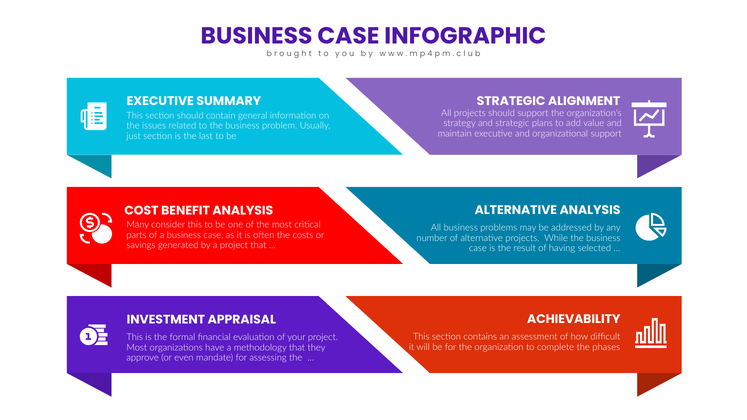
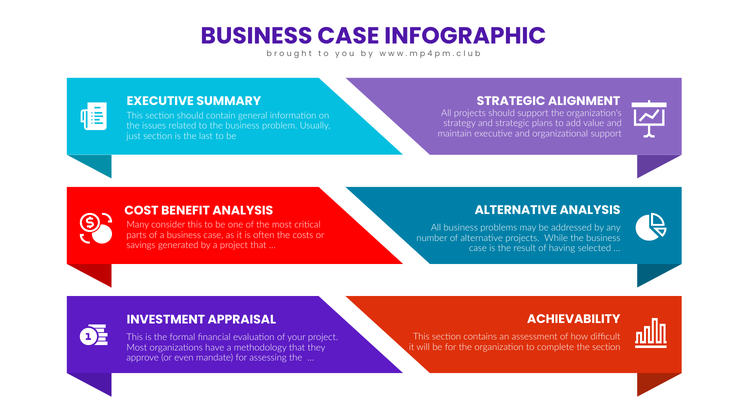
the phases: phases -> section
